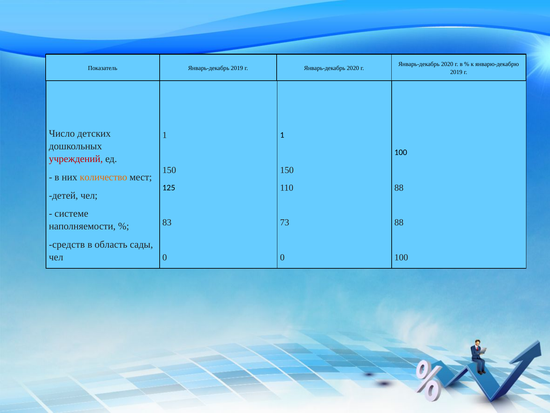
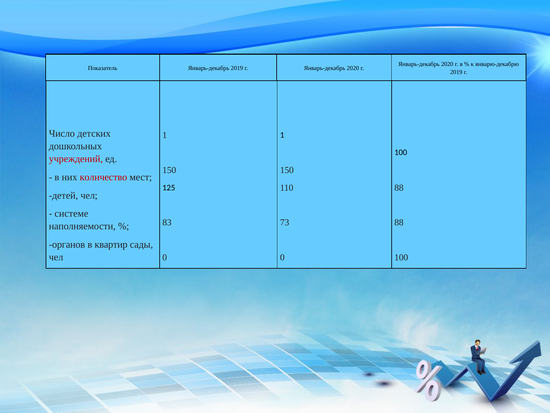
количество colour: orange -> red
средств: средств -> органов
область: область -> квартир
